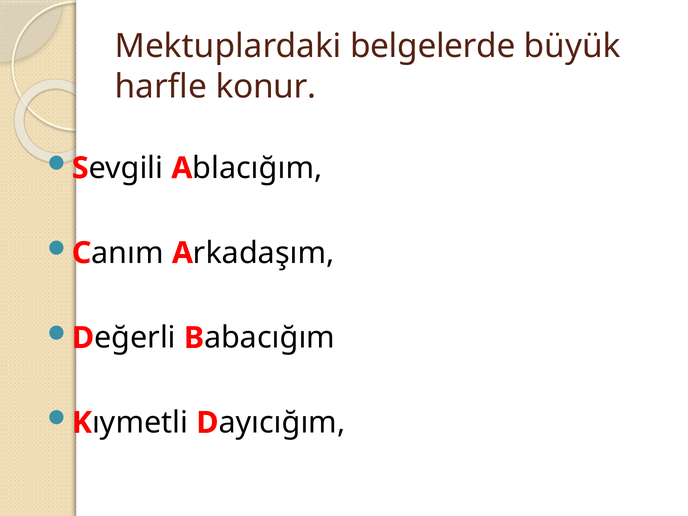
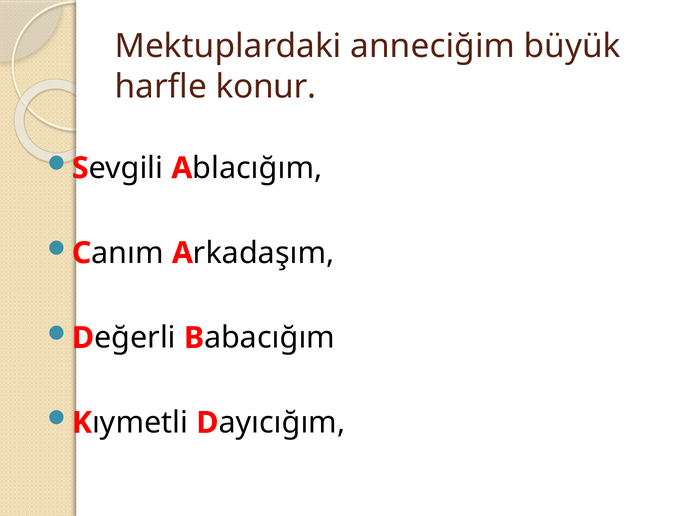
belgelerde: belgelerde -> anneciğim
